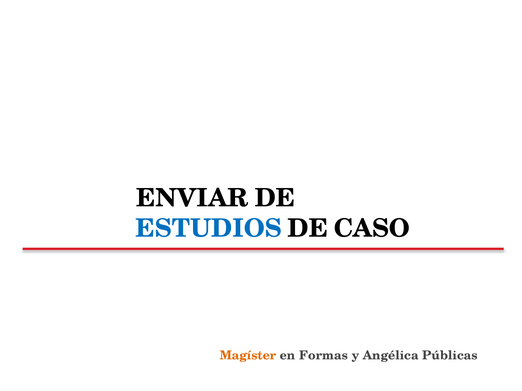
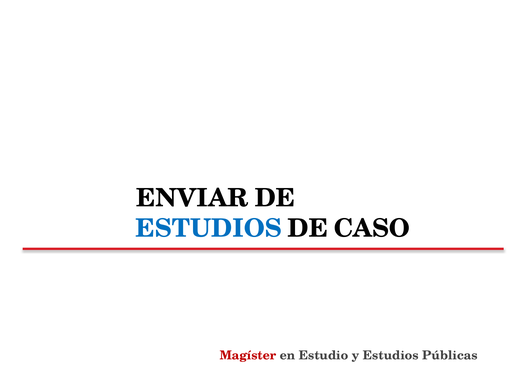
Magíster colour: orange -> red
Formas: Formas -> Estudio
y Angélica: Angélica -> Estudios
